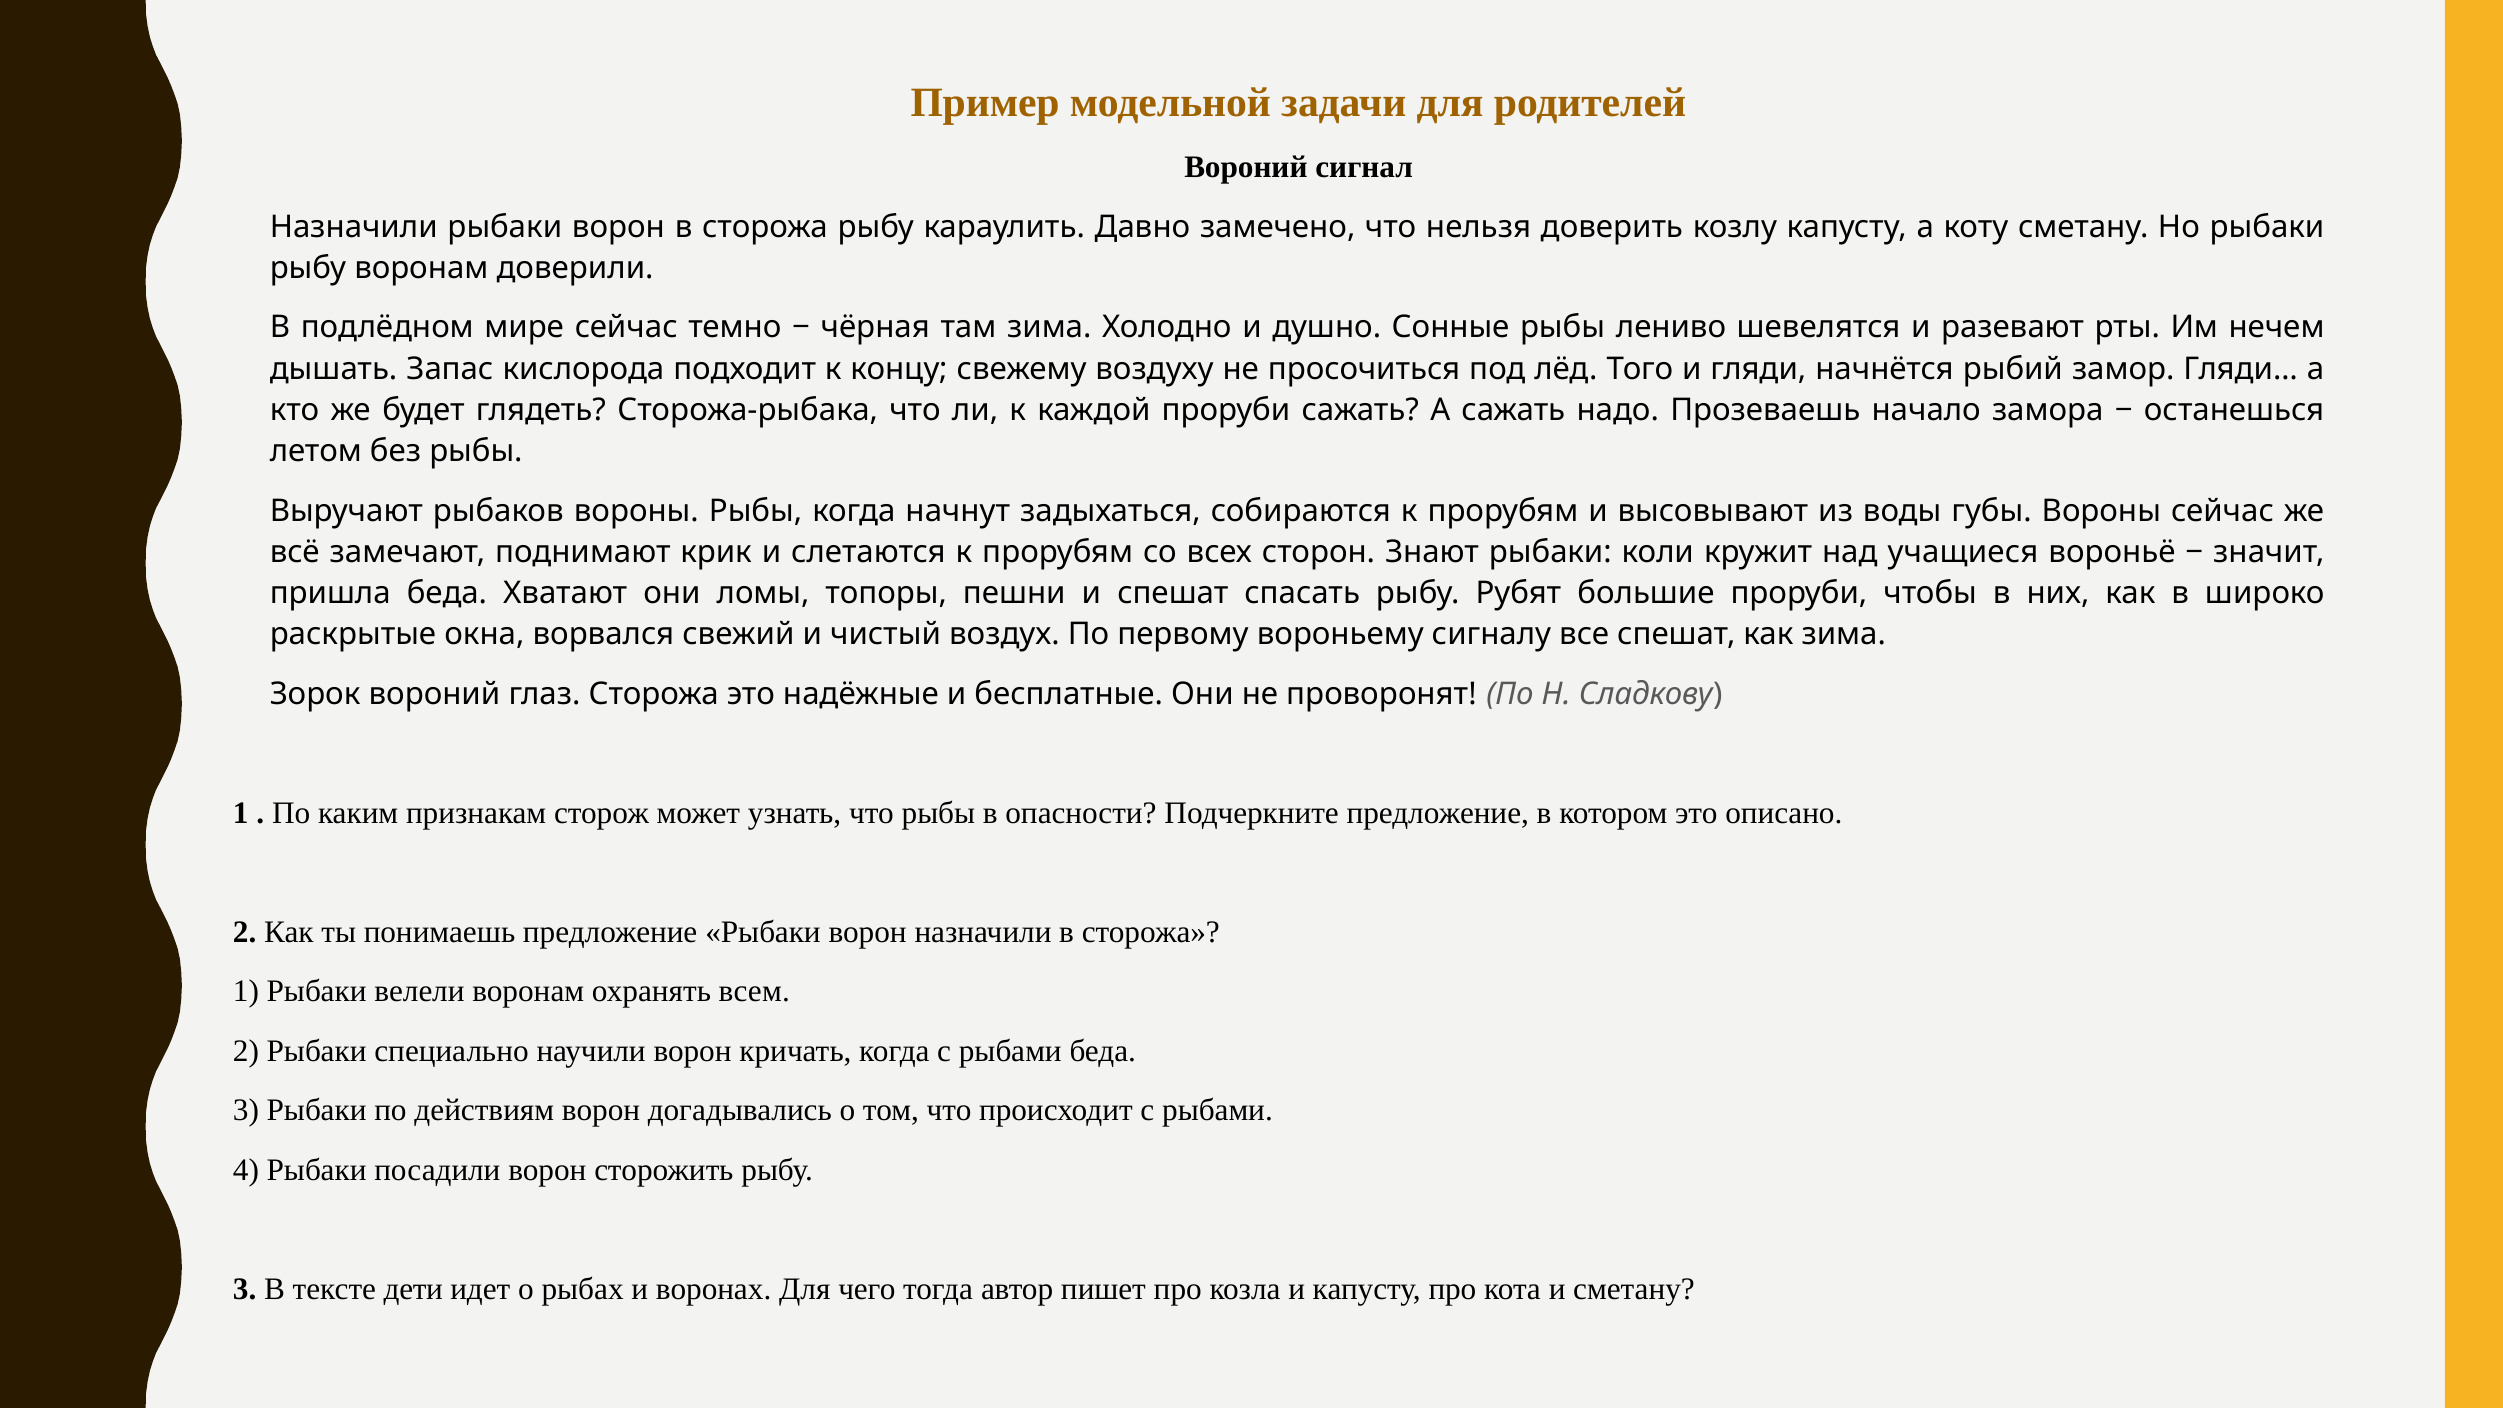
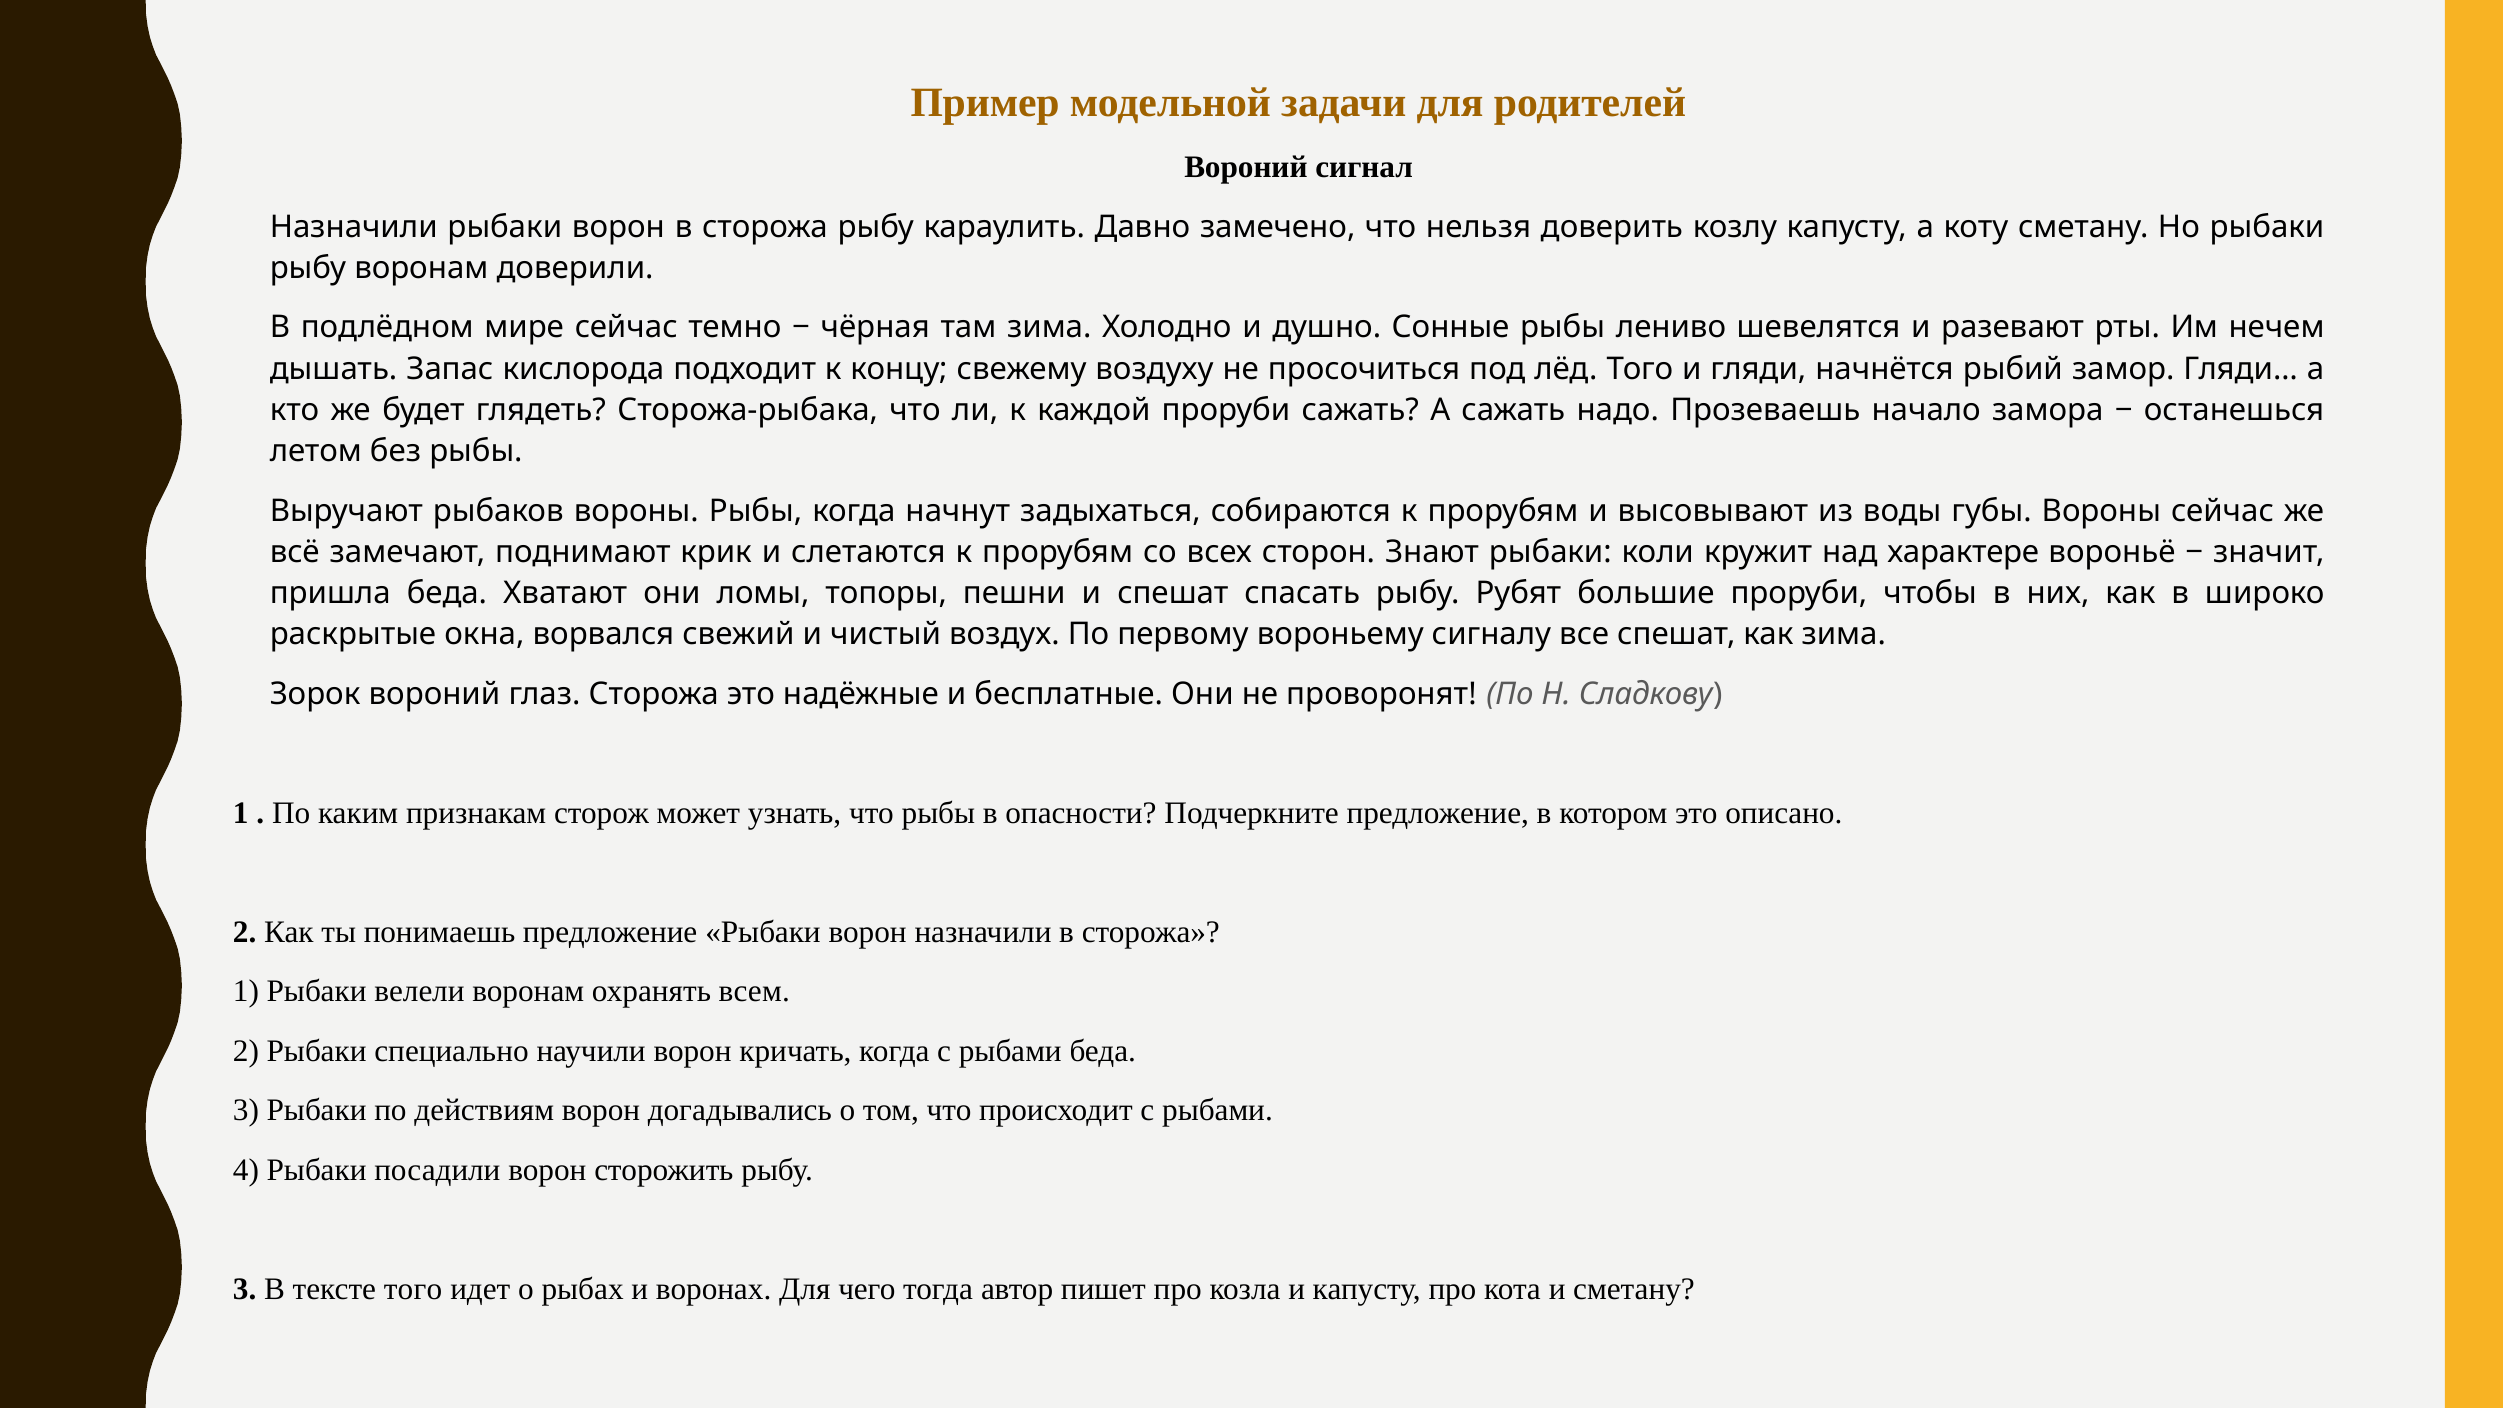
учащиеся: учащиеся -> характере
тексте дети: дети -> того
